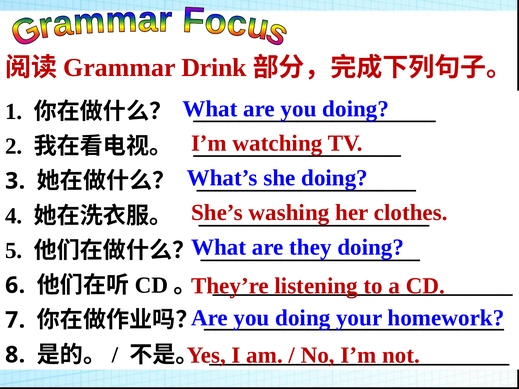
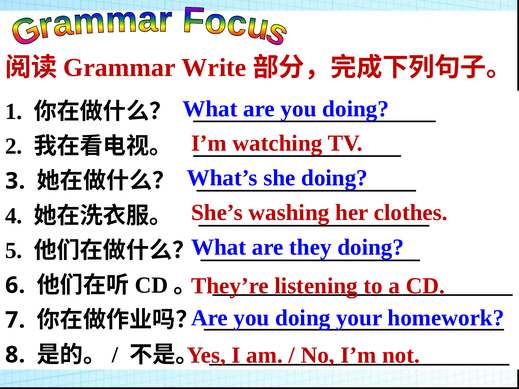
Drink: Drink -> Write
